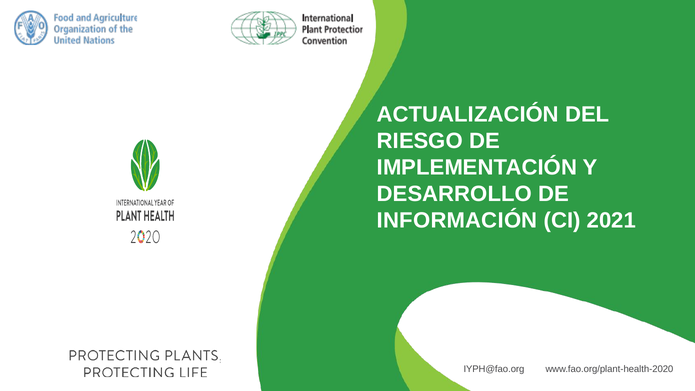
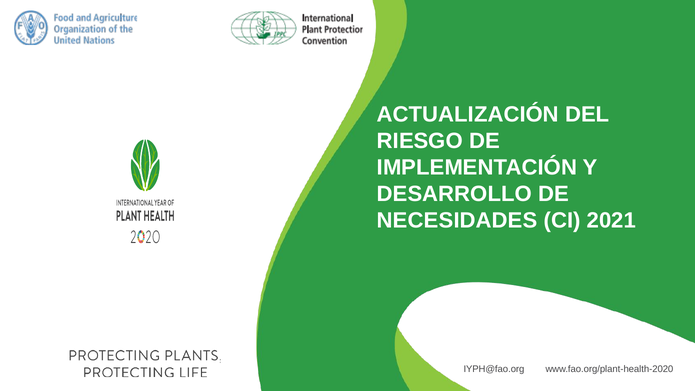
INFORMACIÓN: INFORMACIÓN -> NECESIDADES
